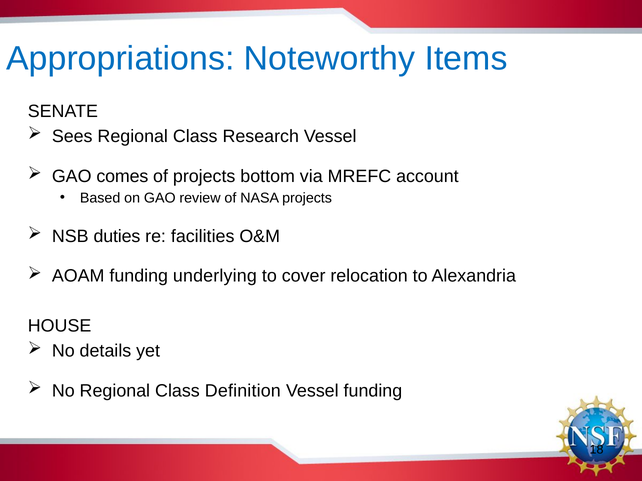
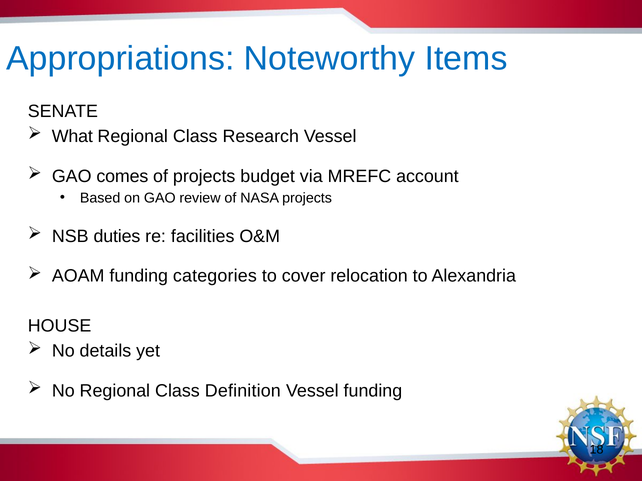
Sees: Sees -> What
bottom: bottom -> budget
underlying: underlying -> categories
